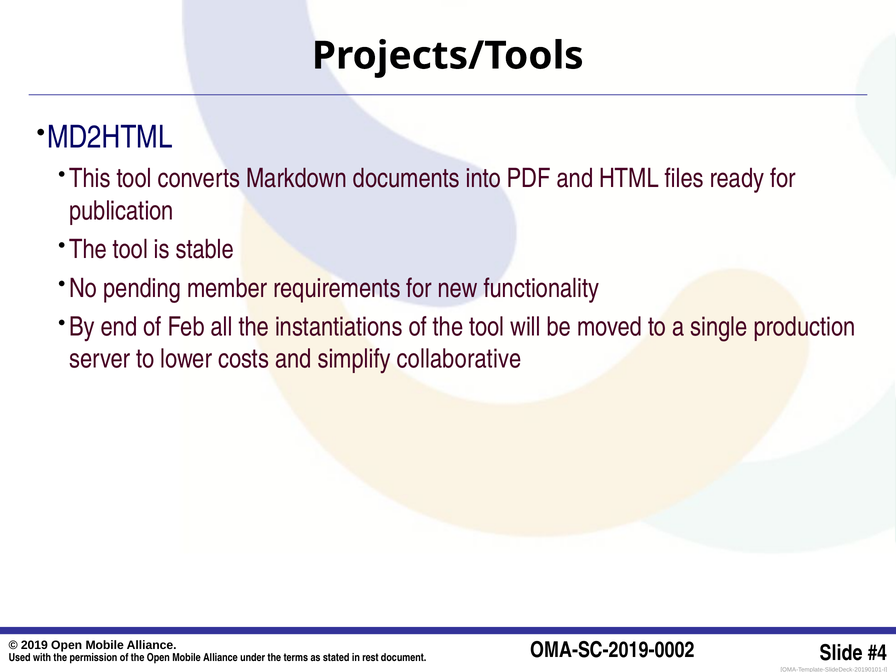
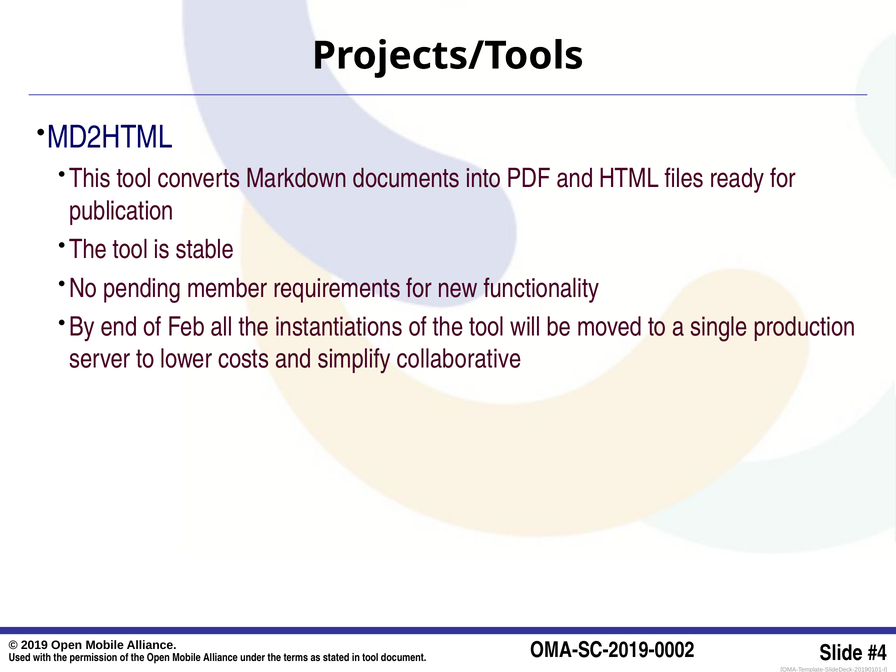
rest at (370, 658): rest -> tool
